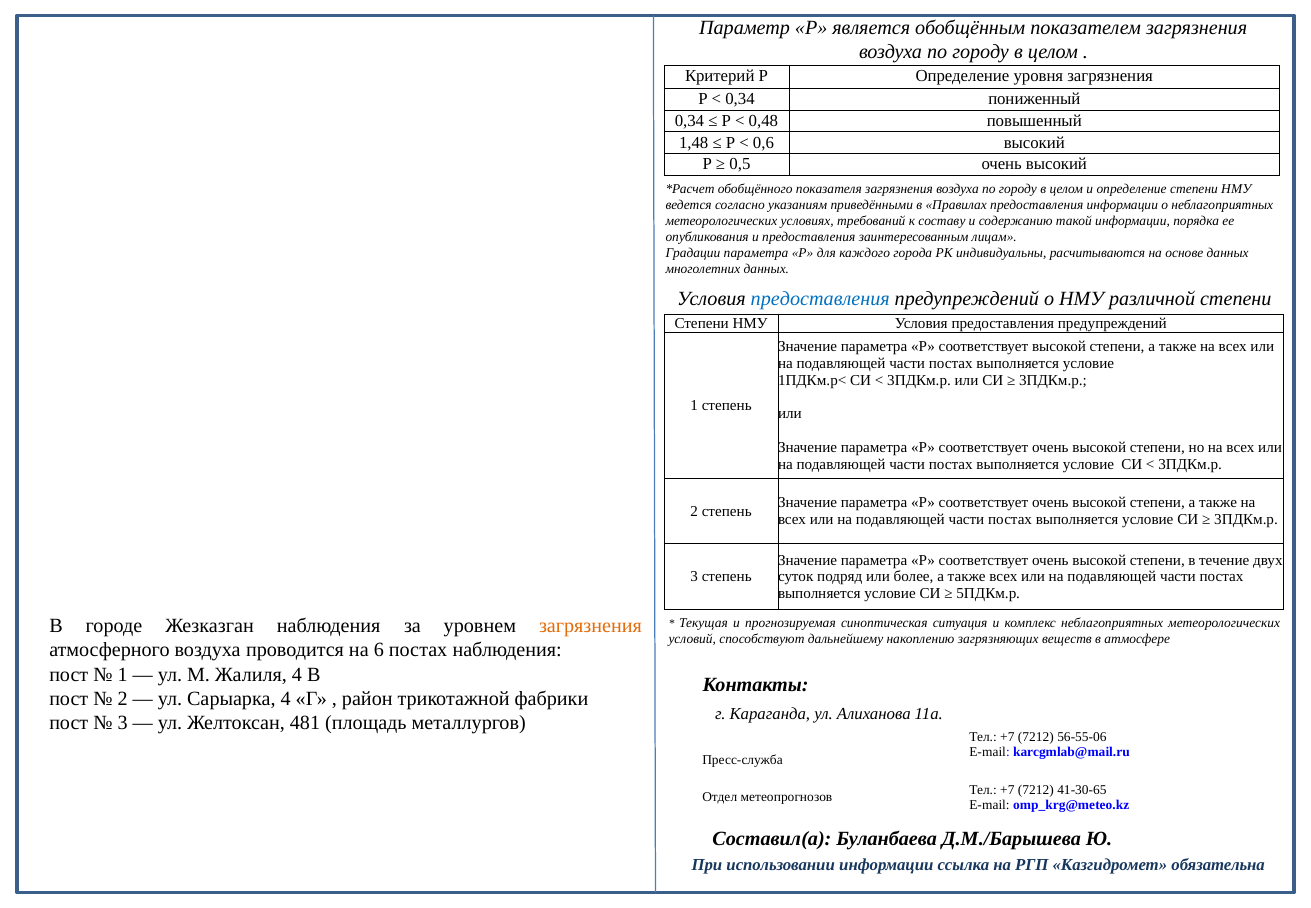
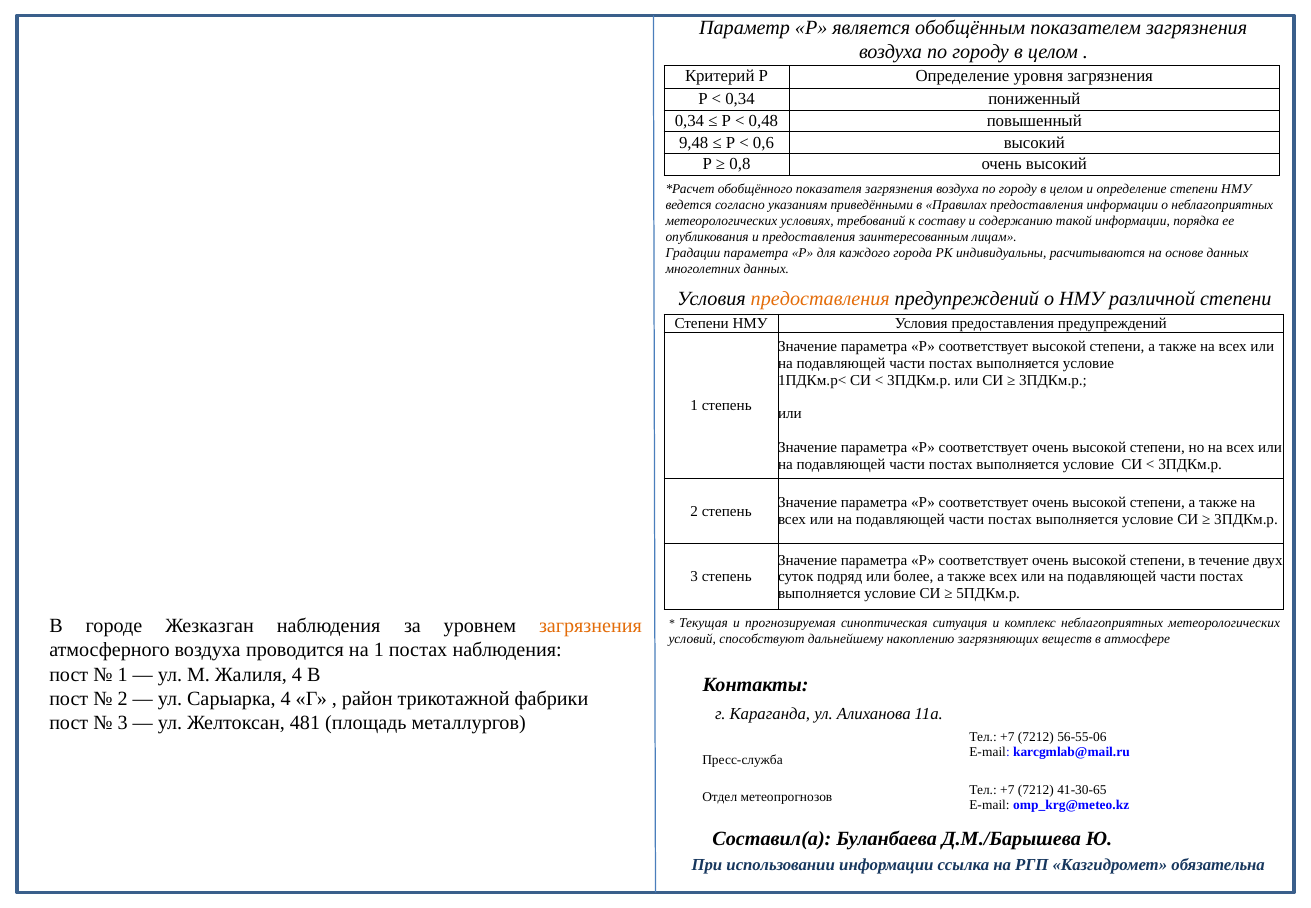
1,48: 1,48 -> 9,48
0,5: 0,5 -> 0,8
предоставления at (820, 298) colour: blue -> orange
на 6: 6 -> 1
